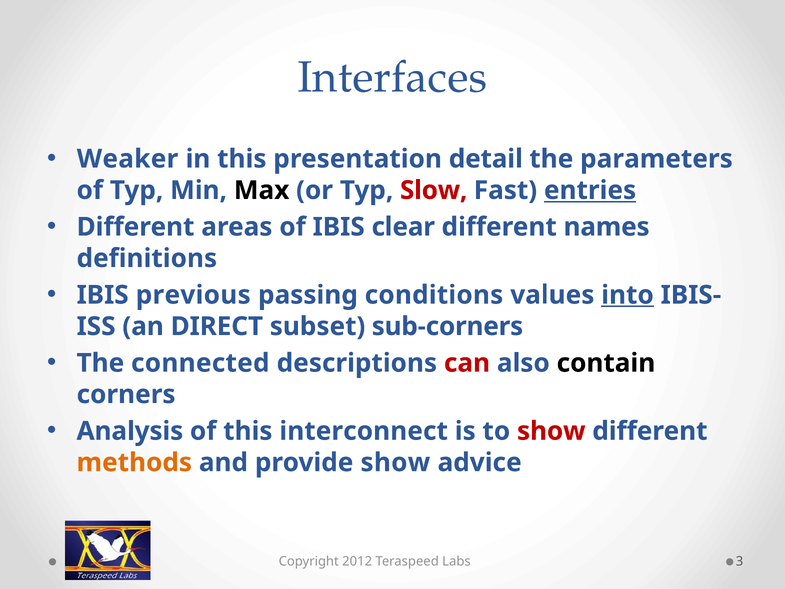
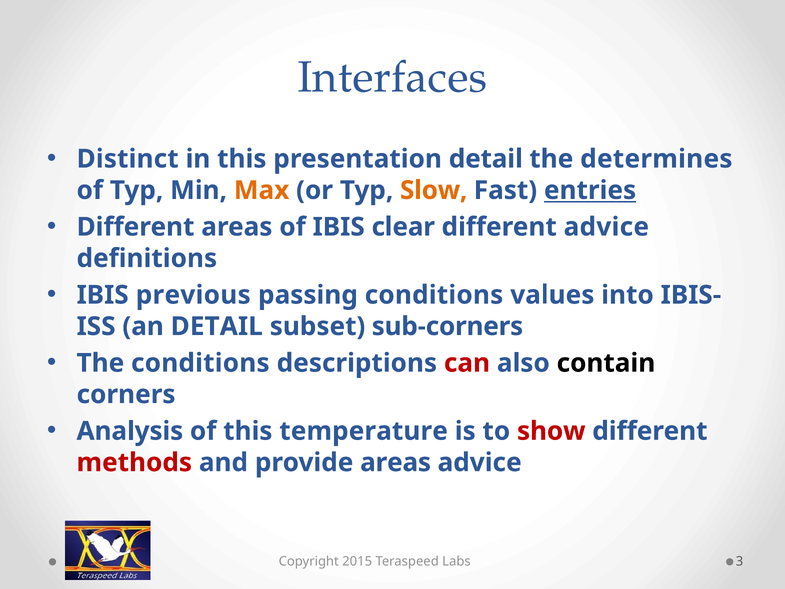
Weaker: Weaker -> Distinct
parameters: parameters -> determines
Max colour: black -> orange
Slow colour: red -> orange
different names: names -> advice
into underline: present -> none
an DIRECT: DIRECT -> DETAIL
The connected: connected -> conditions
interconnect: interconnect -> temperature
methods colour: orange -> red
provide show: show -> areas
2012: 2012 -> 2015
